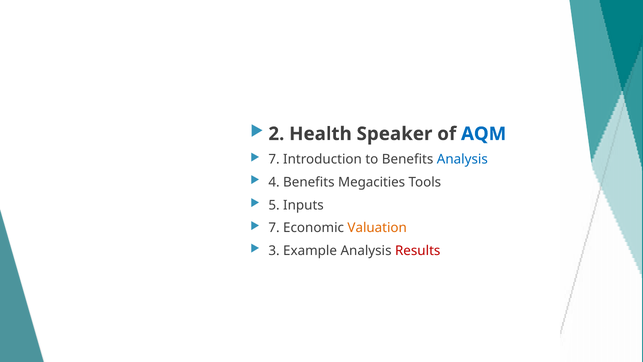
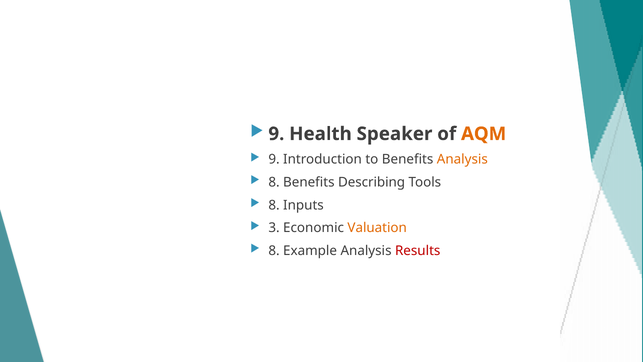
2 at (276, 134): 2 -> 9
AQM colour: blue -> orange
7 at (274, 159): 7 -> 9
Analysis at (462, 159) colour: blue -> orange
4 at (274, 182): 4 -> 8
Megacities: Megacities -> Describing
5 at (274, 205): 5 -> 8
7 at (274, 228): 7 -> 3
3 at (274, 251): 3 -> 8
